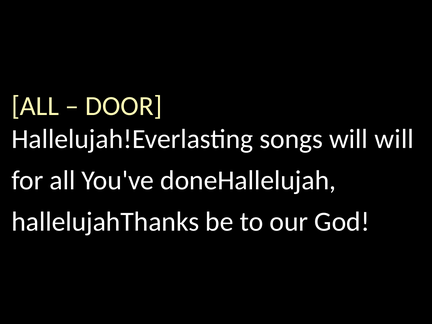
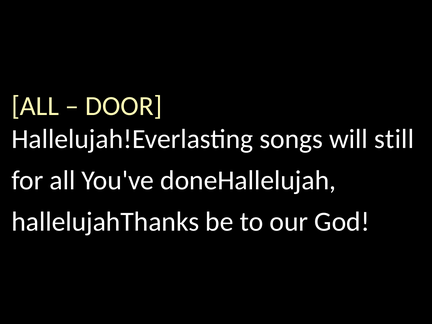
will will: will -> still
